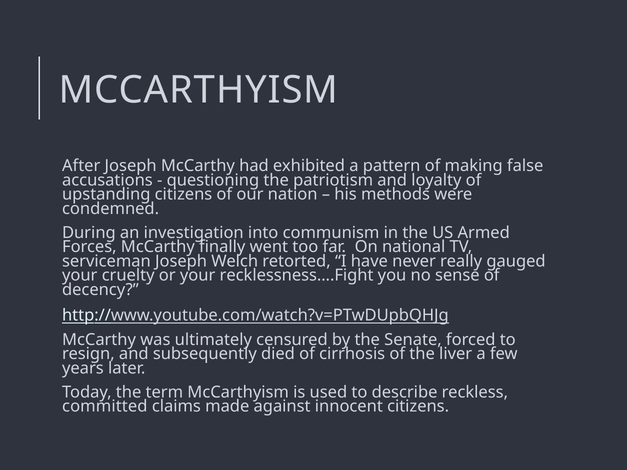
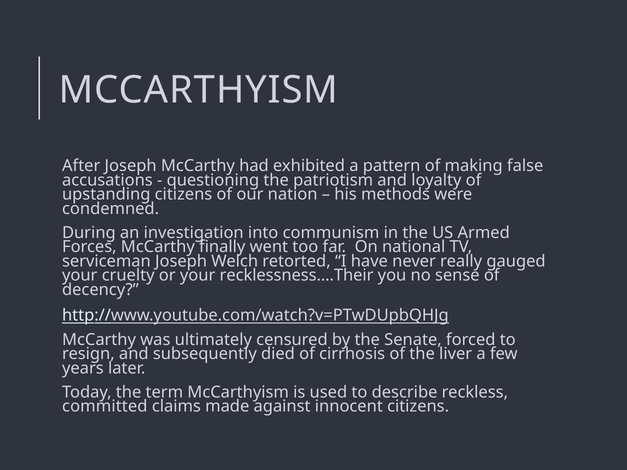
recklessness….Fight: recklessness….Fight -> recklessness….Their
